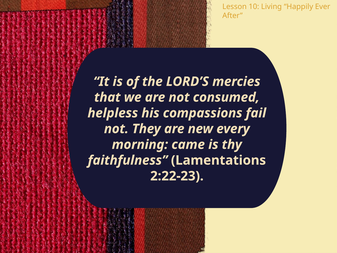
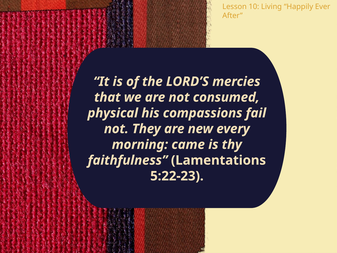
helpless: helpless -> physical
2:22-23: 2:22-23 -> 5:22-23
